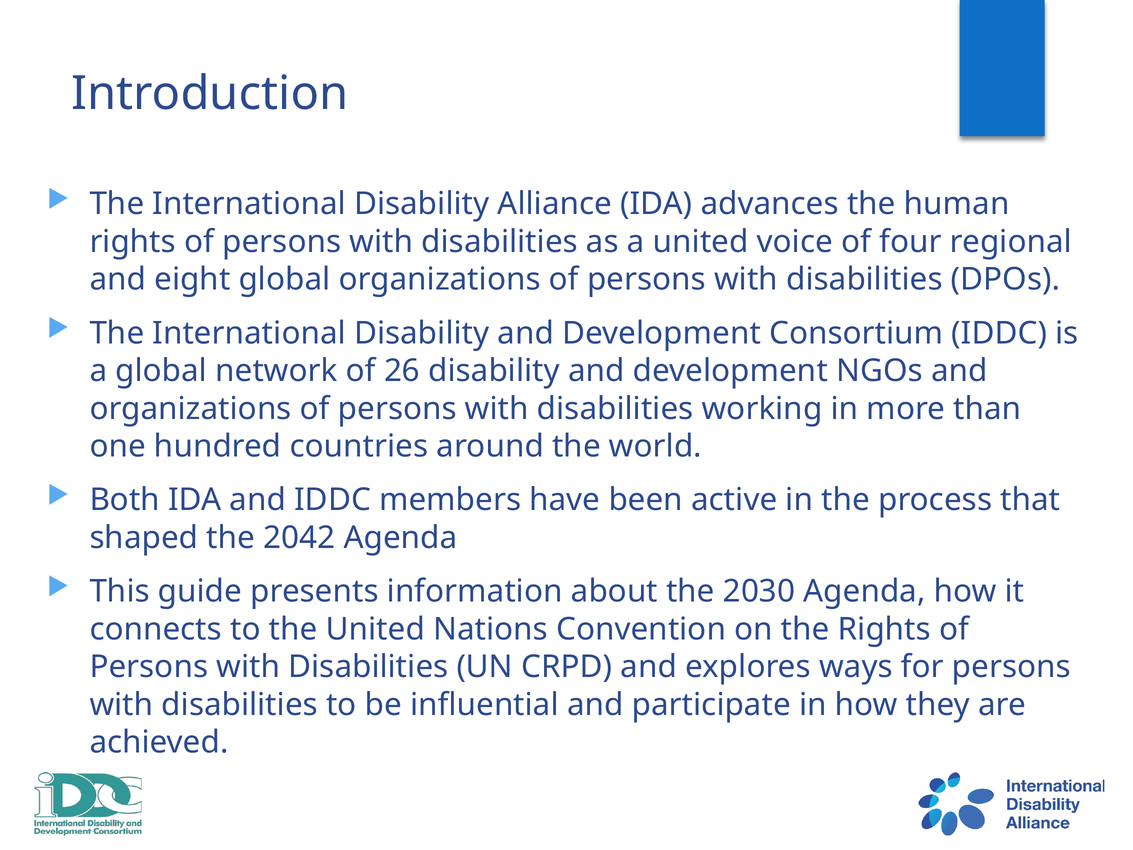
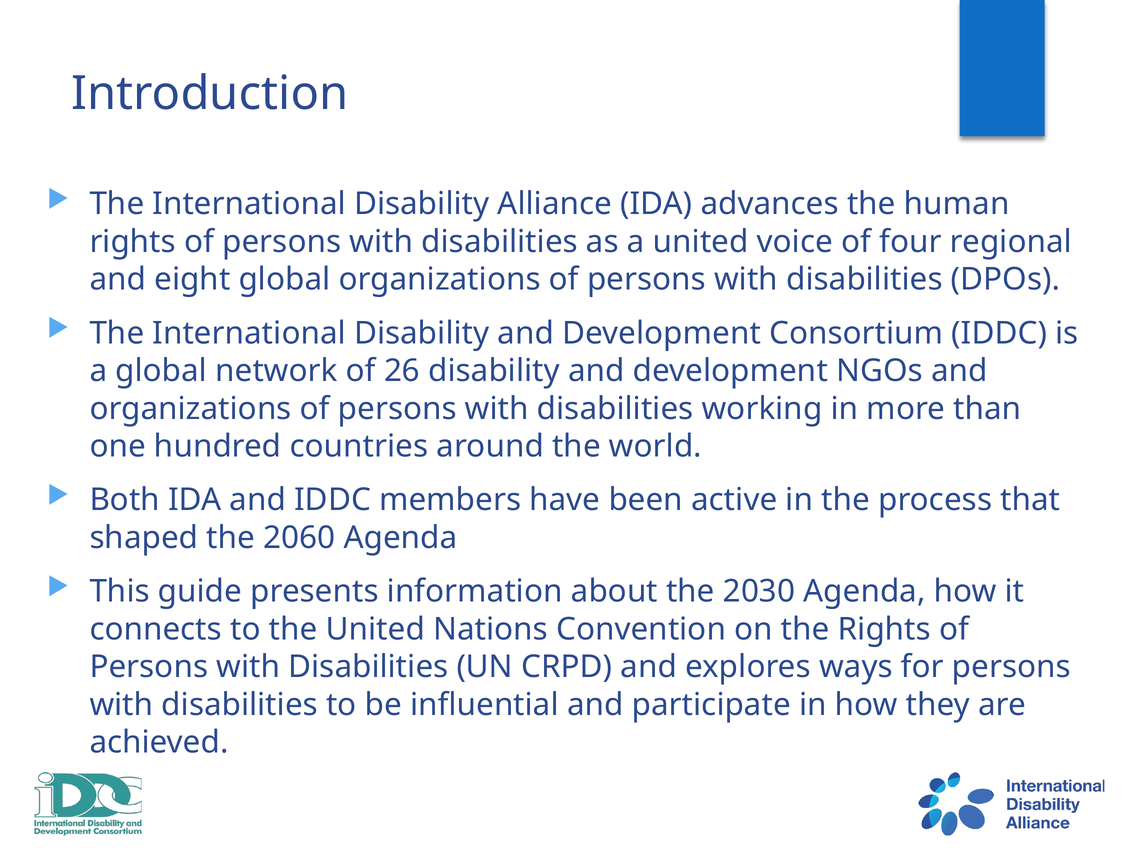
2042: 2042 -> 2060
